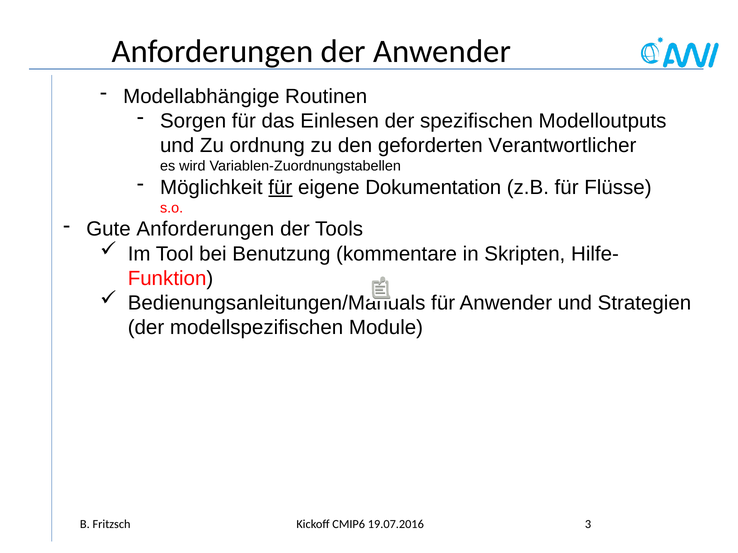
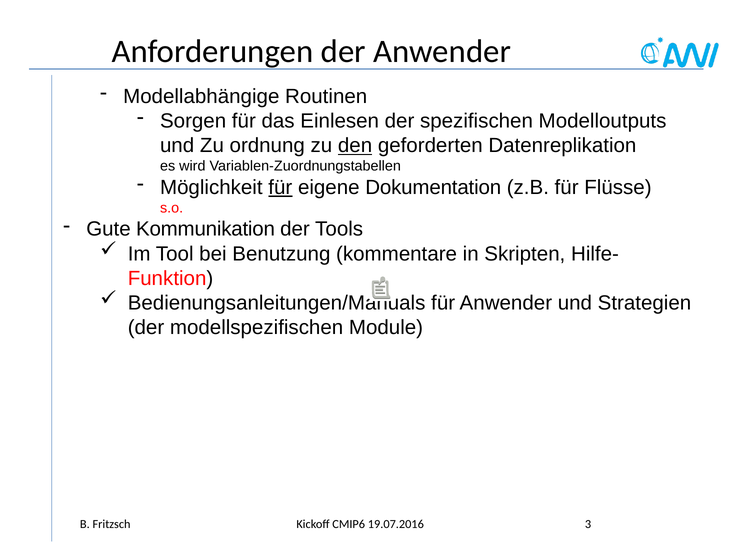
den underline: none -> present
Verantwortlicher: Verantwortlicher -> Datenreplikation
Gute Anforderungen: Anforderungen -> Kommunikation
